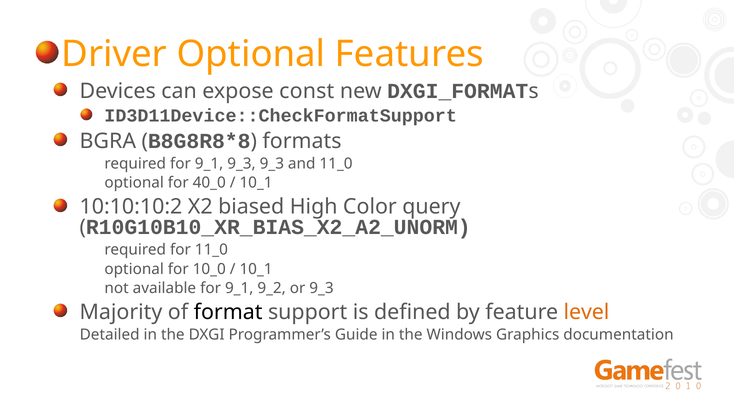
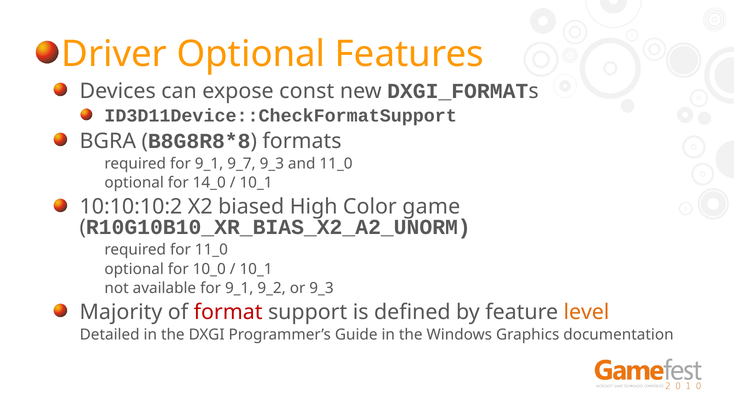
9_1 9_3: 9_3 -> 9_7
40_0: 40_0 -> 14_0
query: query -> game
format colour: black -> red
